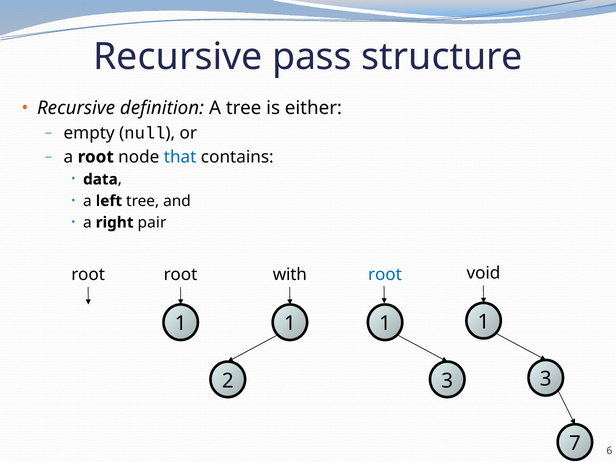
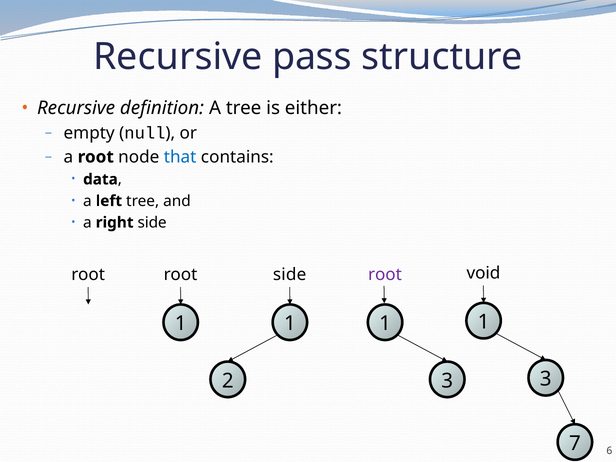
right pair: pair -> side
with at (290, 275): with -> side
root at (385, 275) colour: blue -> purple
